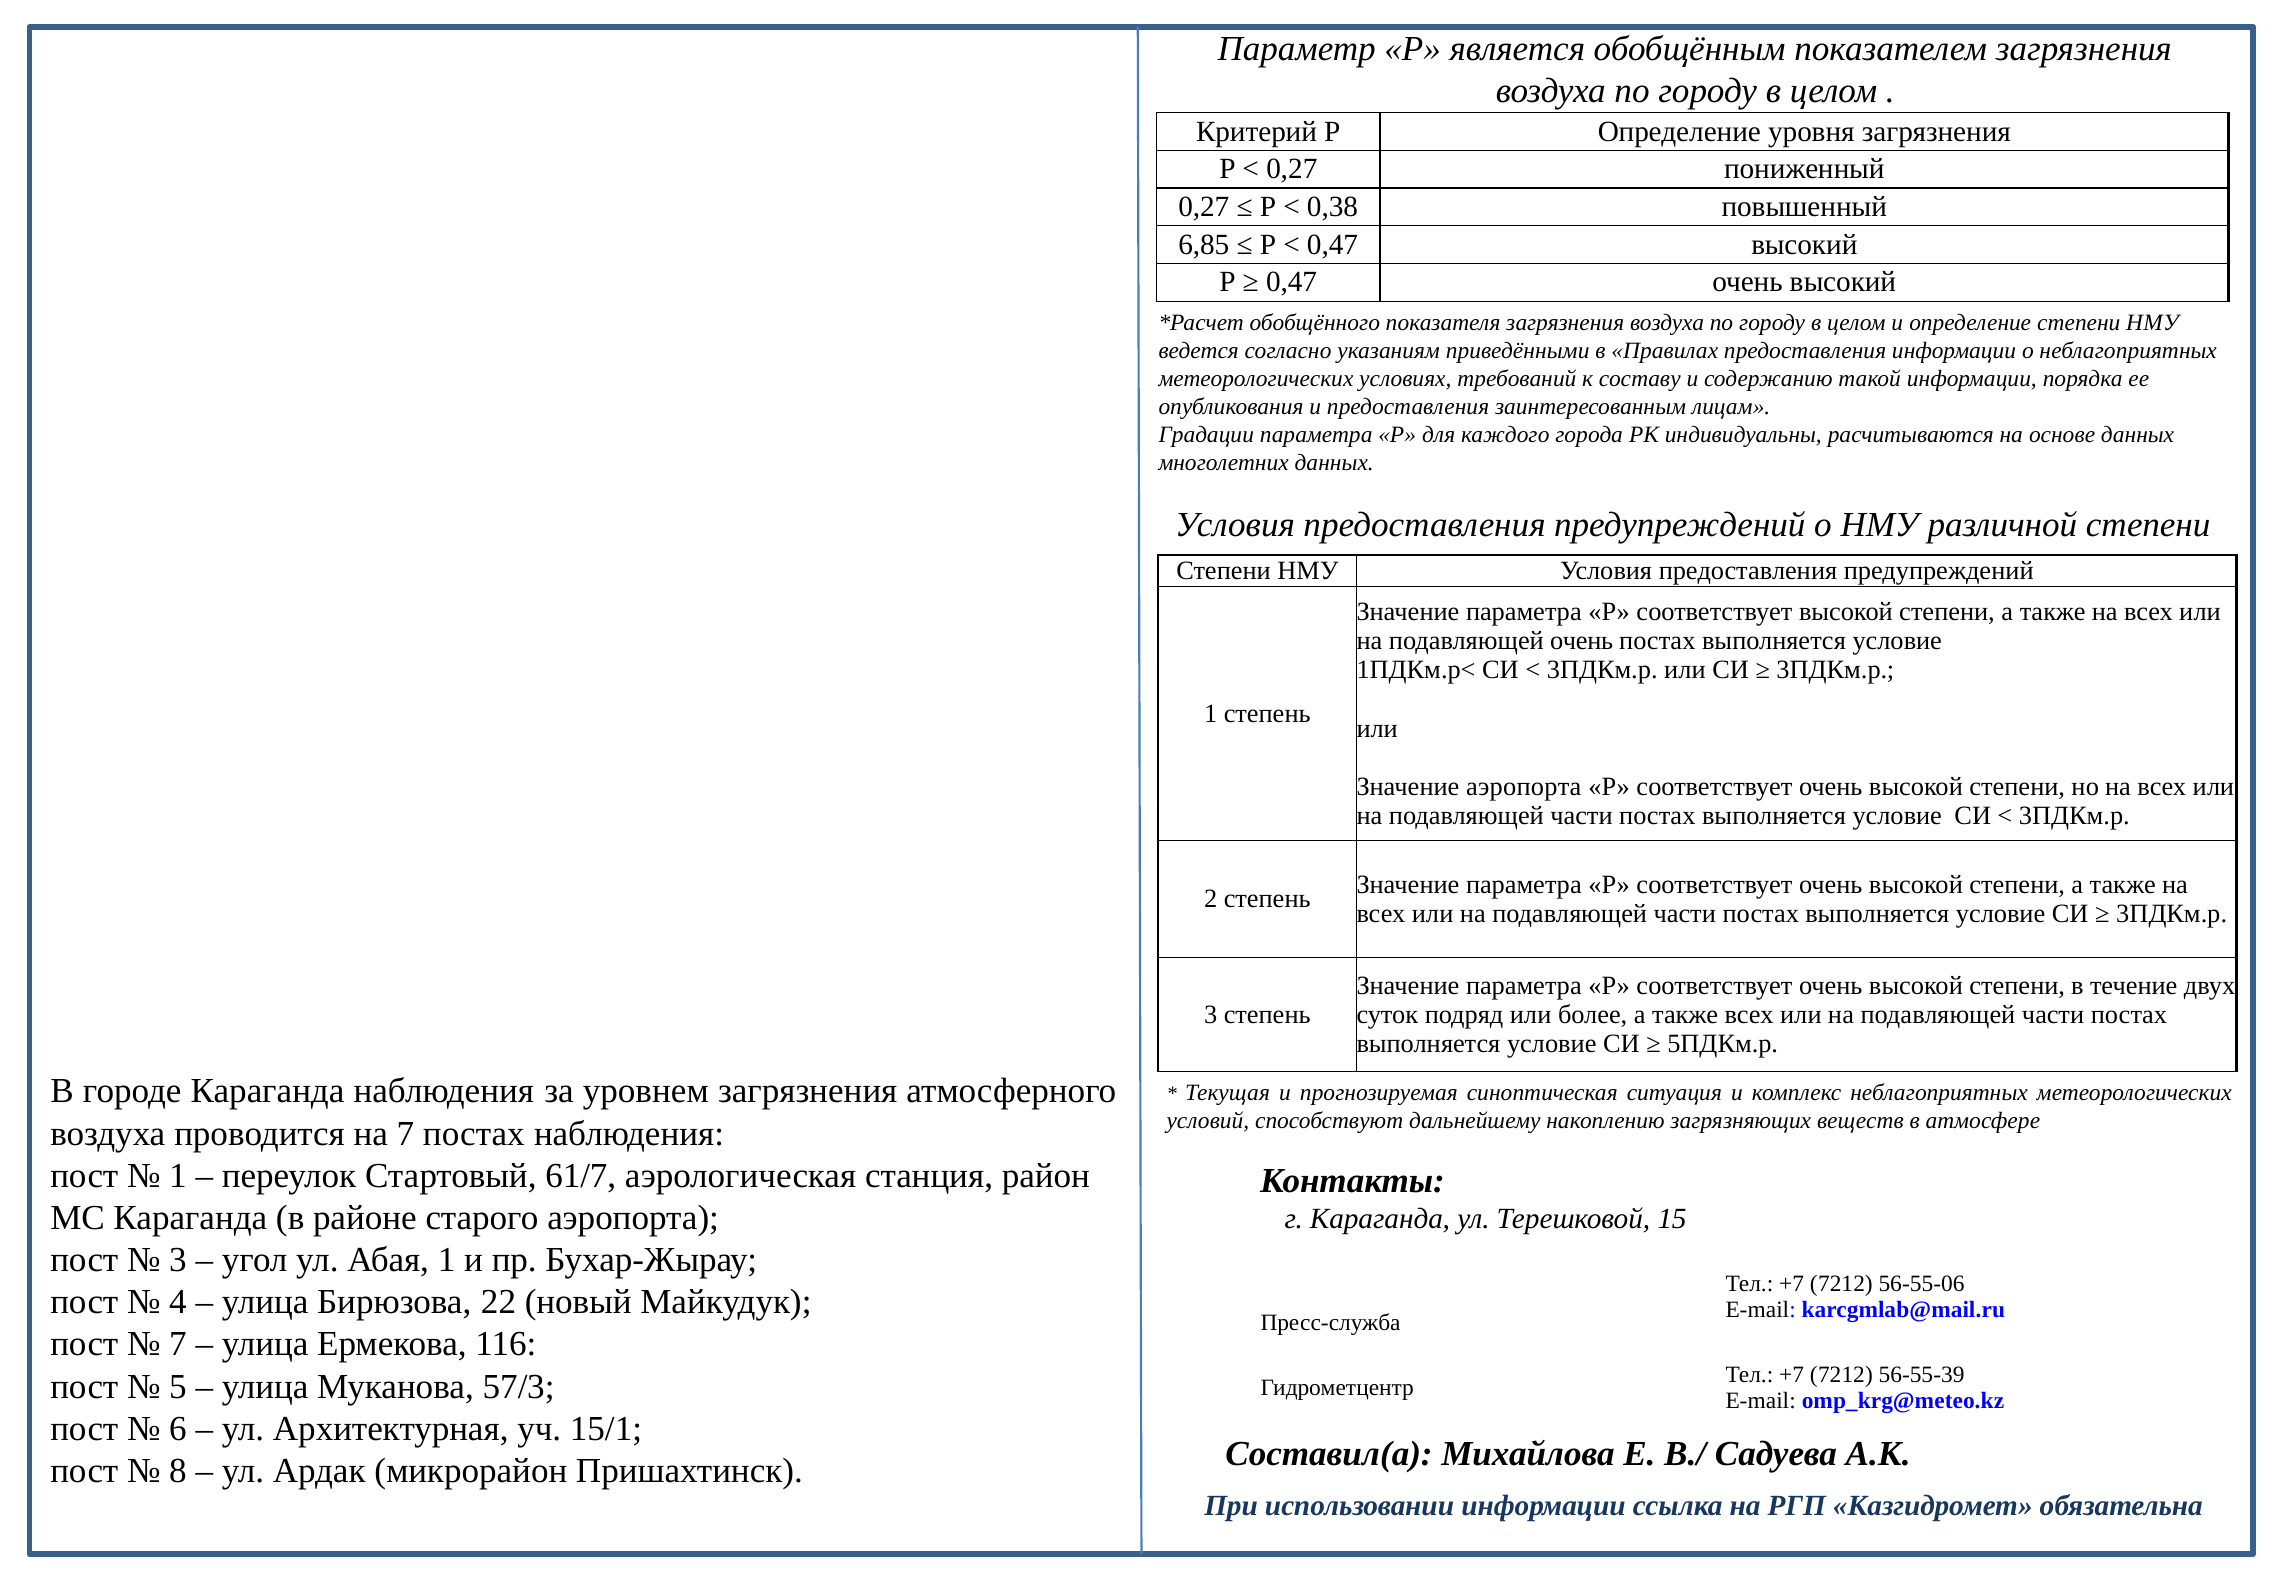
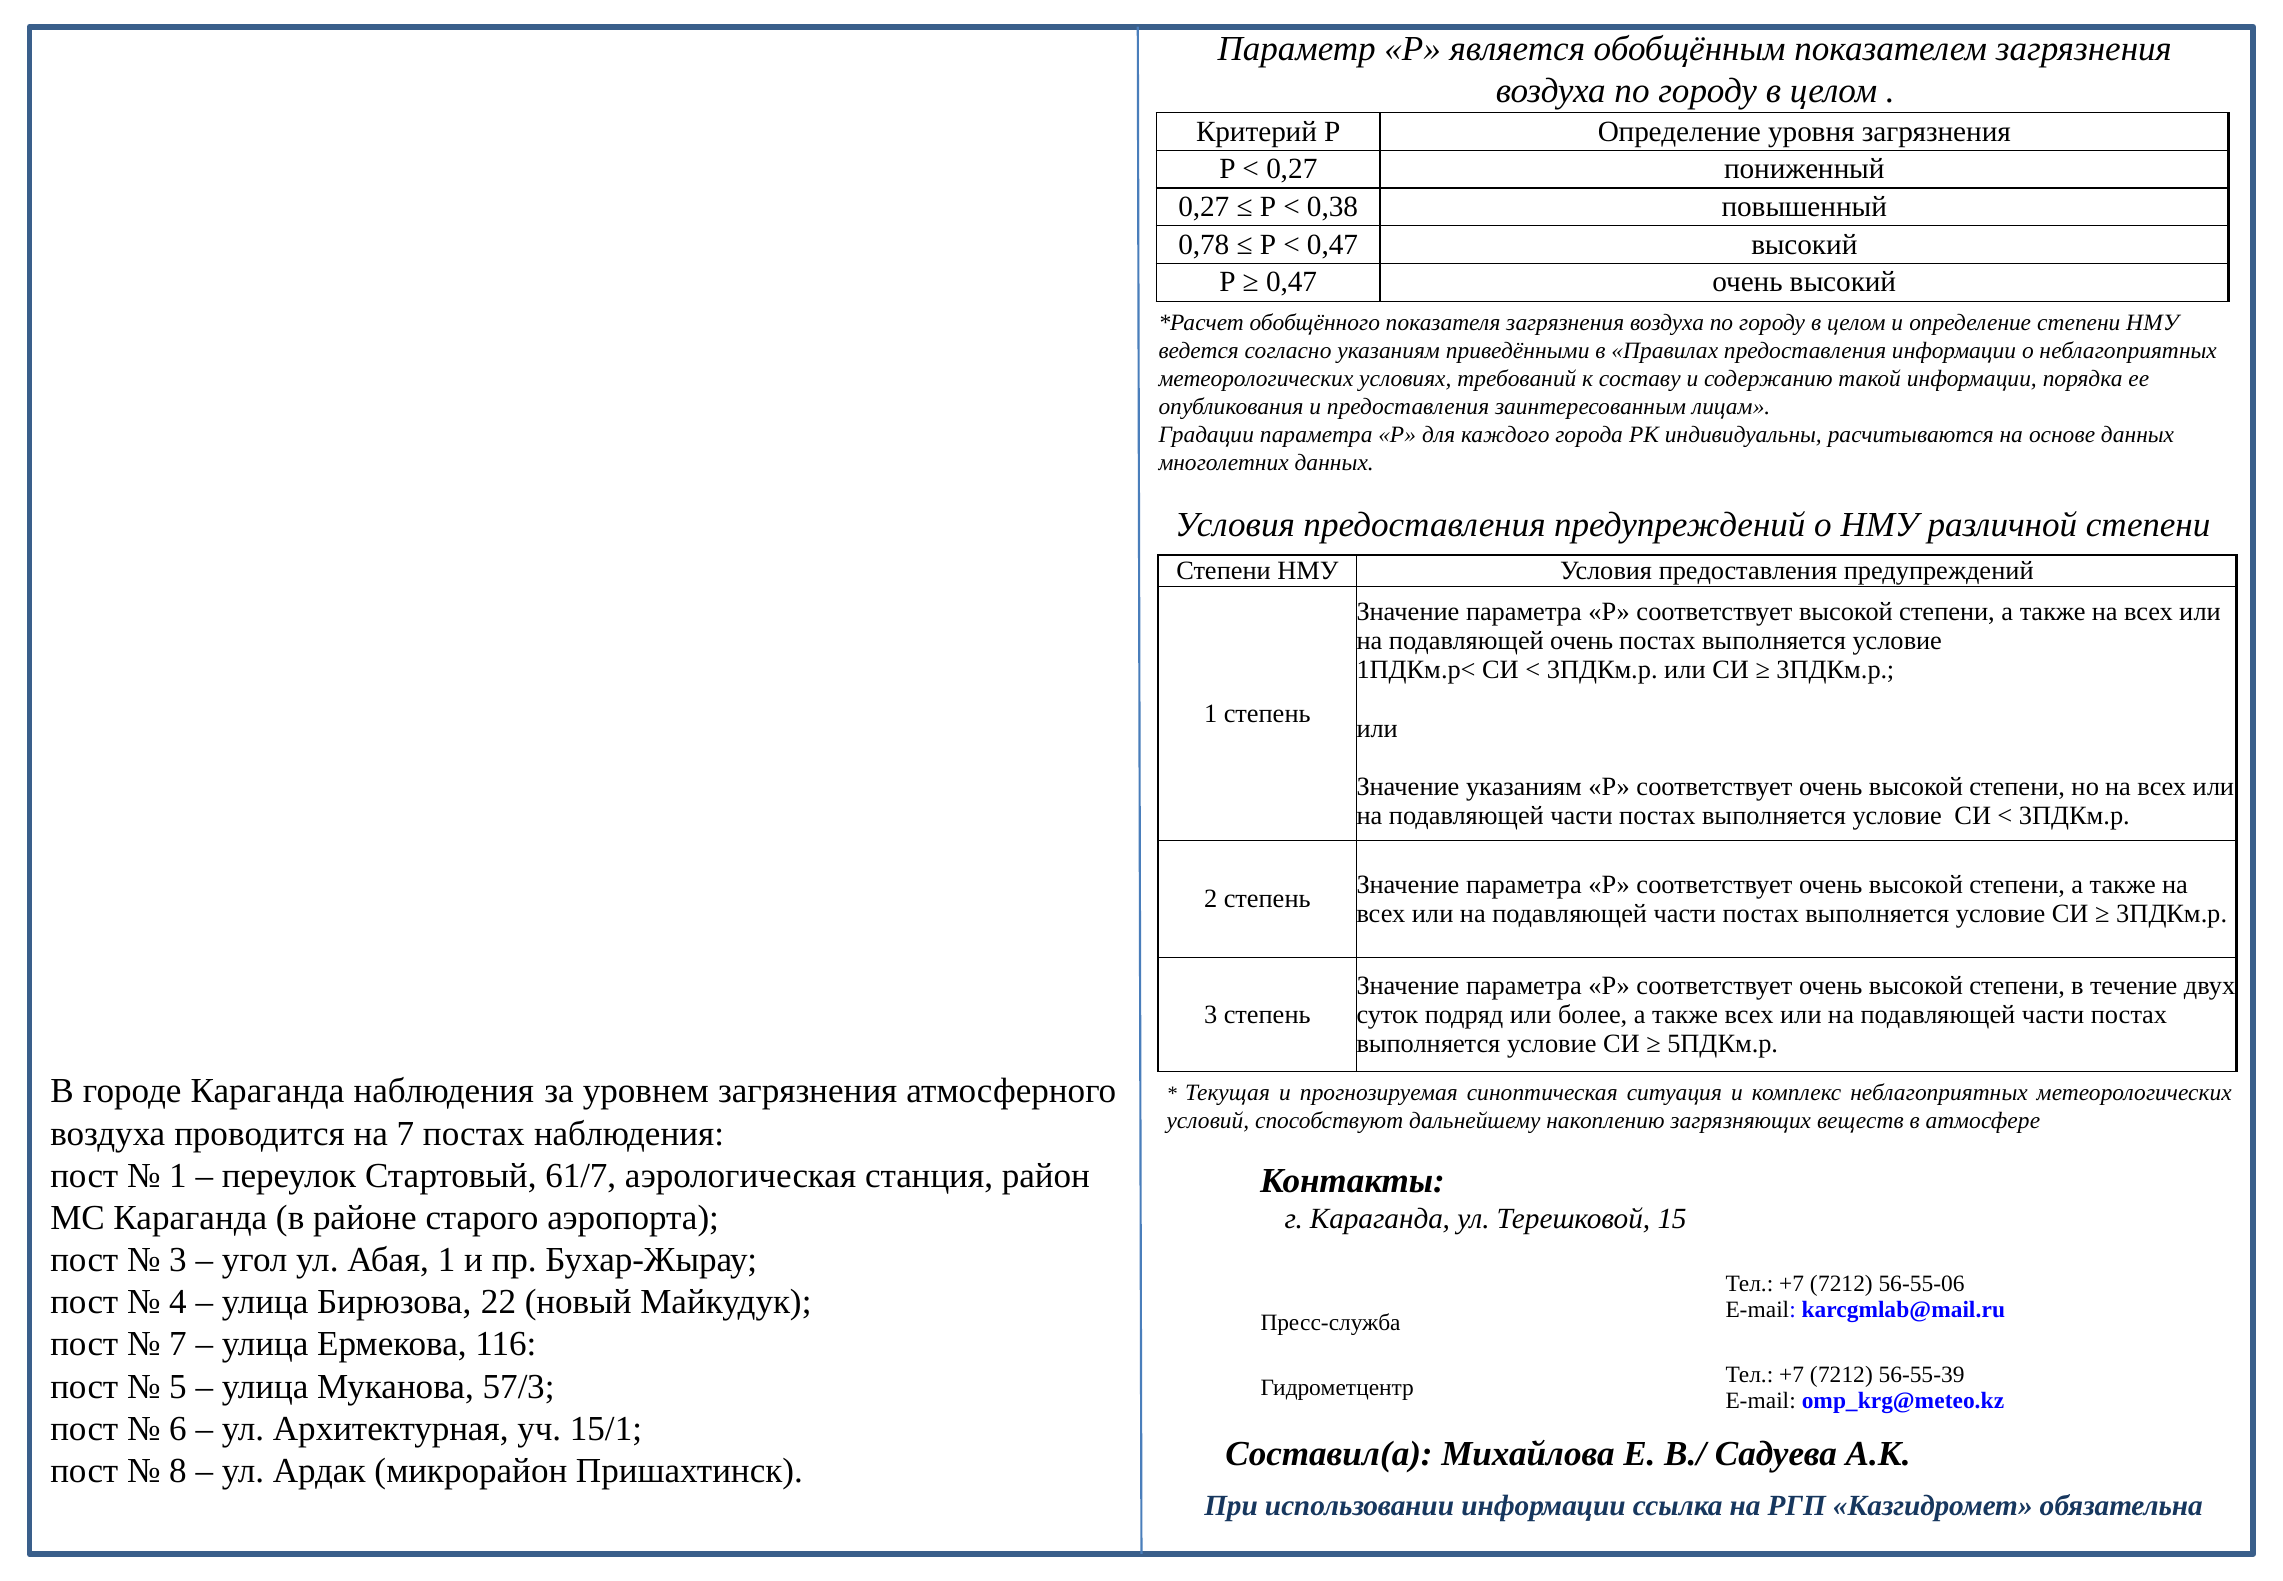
6,85: 6,85 -> 0,78
Значение аэропорта: аэропорта -> указаниям
